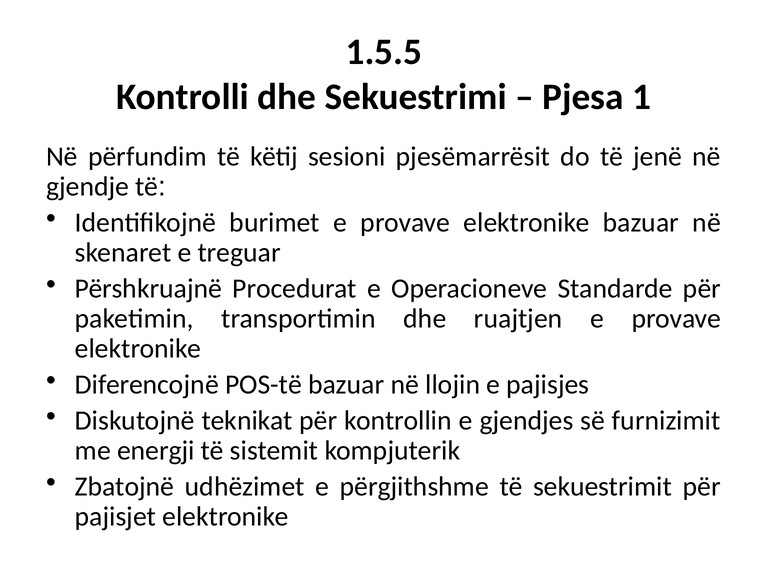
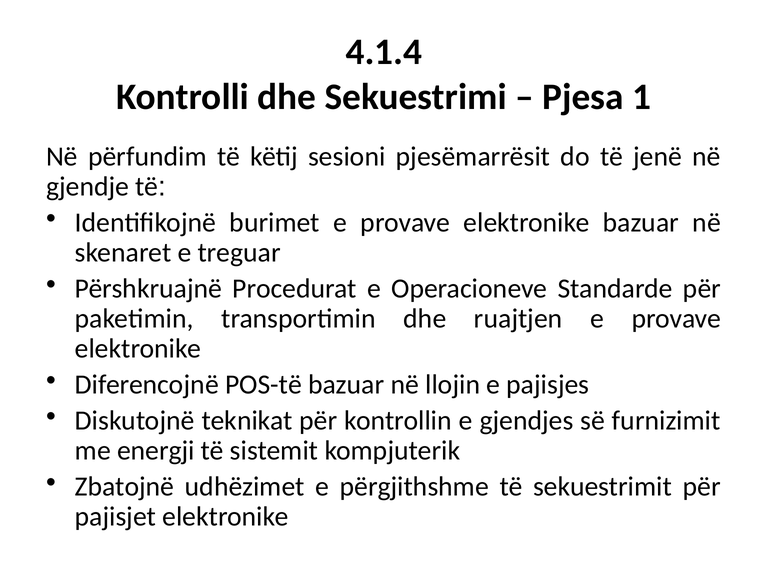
1.5.5: 1.5.5 -> 4.1.4
